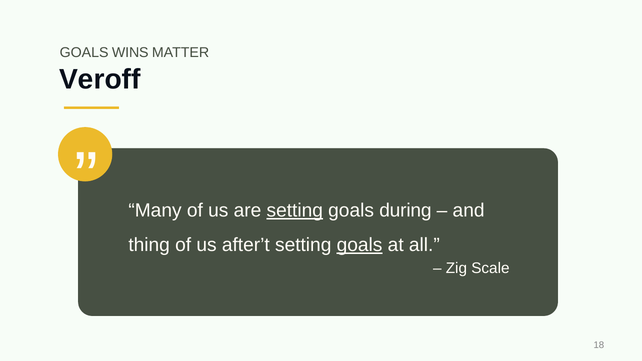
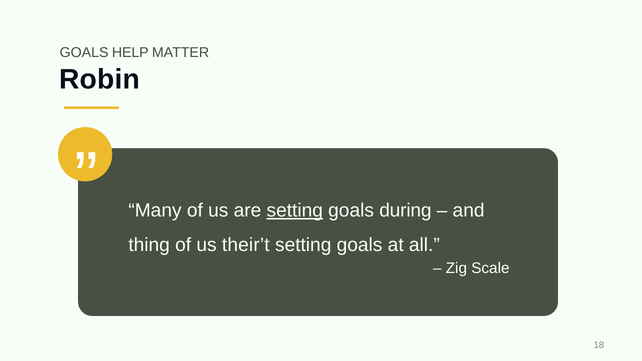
WINS: WINS -> HELP
Veroff: Veroff -> Robin
after’t: after’t -> their’t
goals at (360, 245) underline: present -> none
